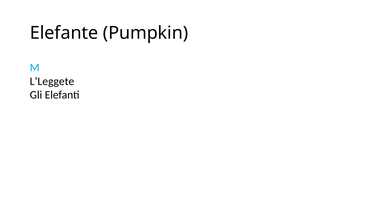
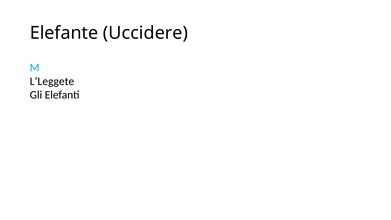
Pumpkin: Pumpkin -> Uccidere
